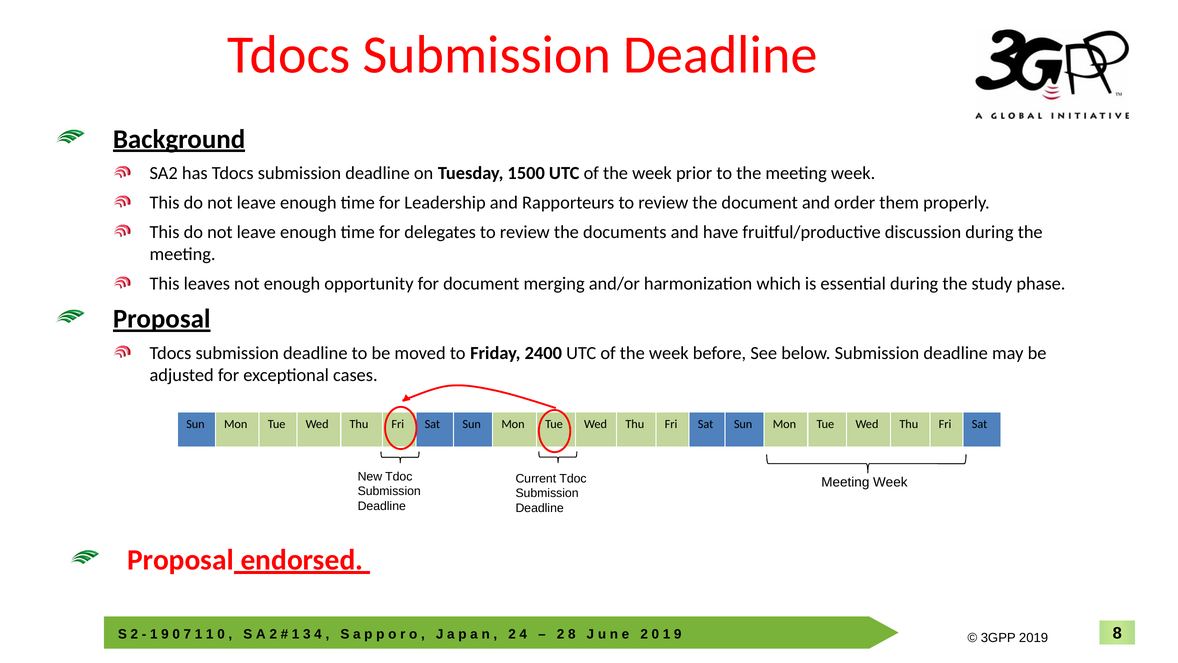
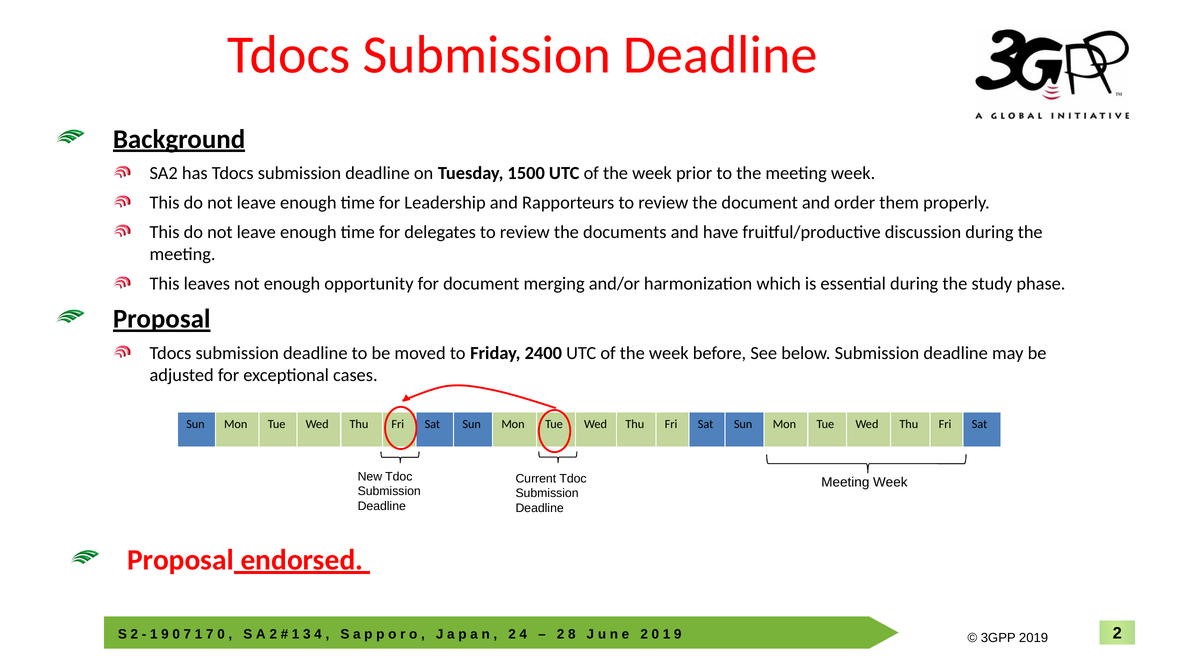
1 at (210, 634): 1 -> 7
8 at (1117, 633): 8 -> 2
